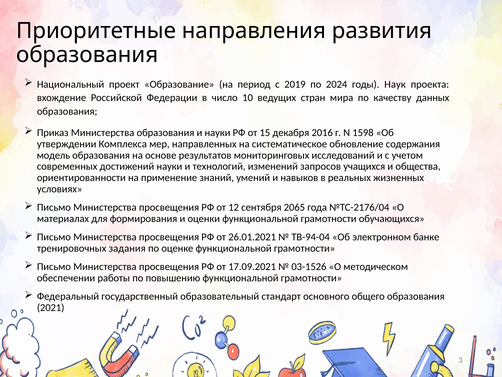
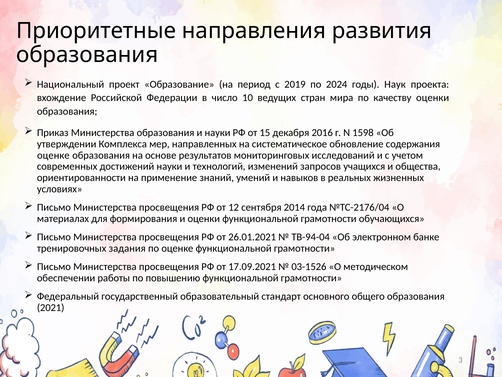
качеству данных: данных -> оценки
модель at (53, 155): модель -> оценке
2065: 2065 -> 2014
